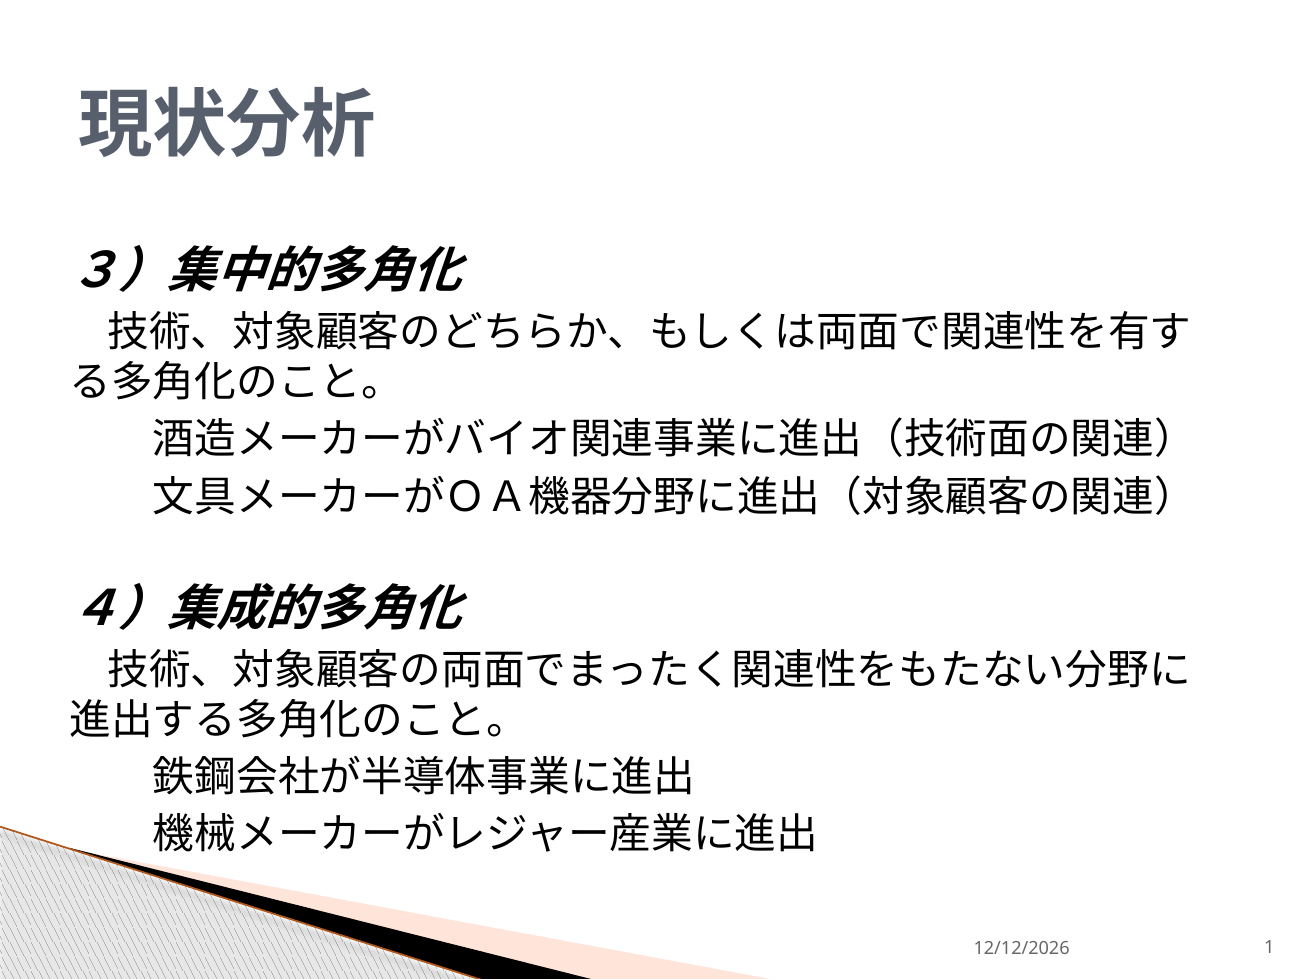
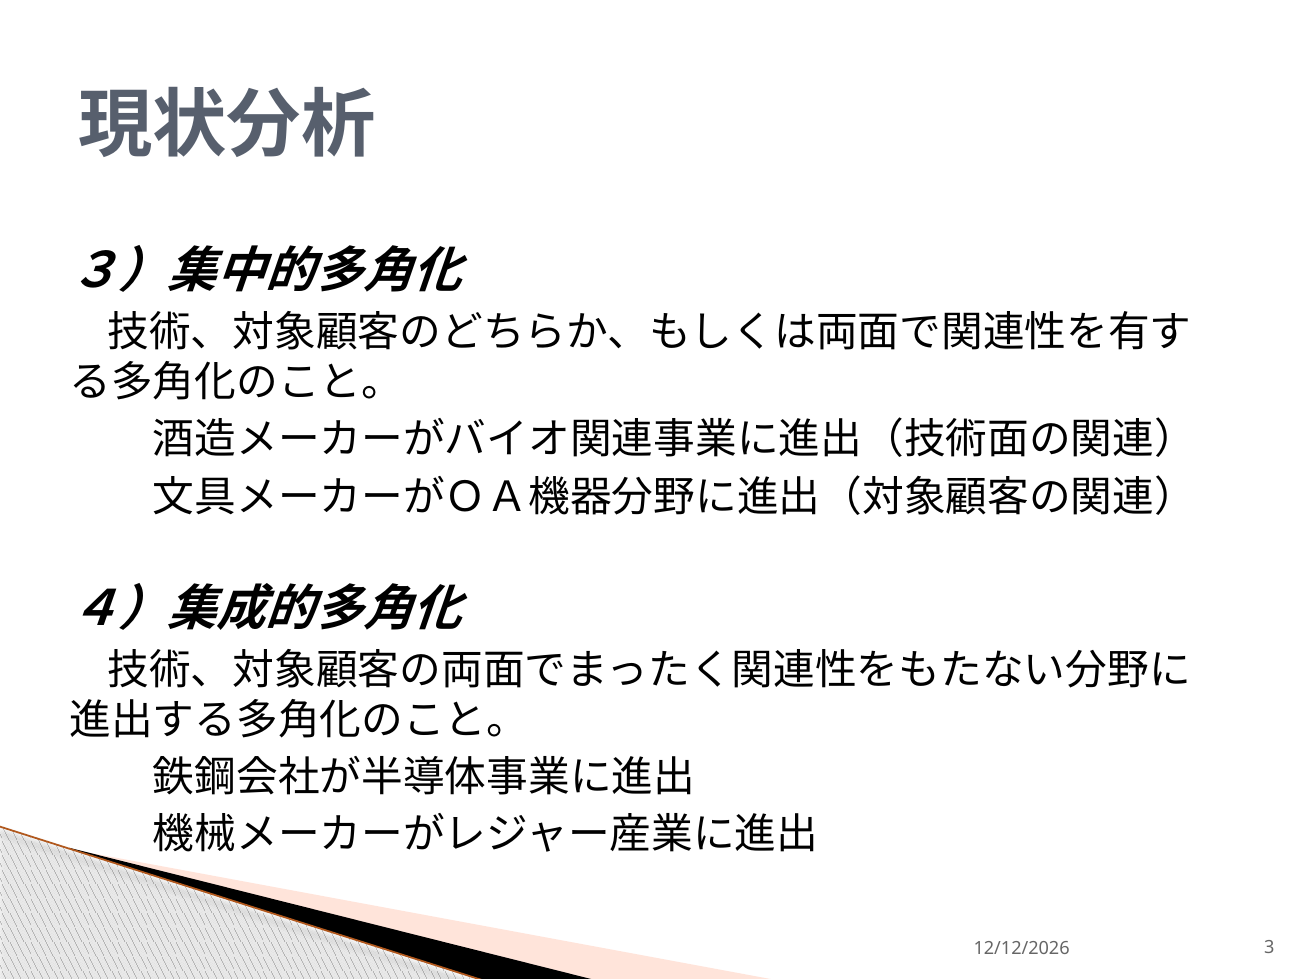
1: 1 -> 3
